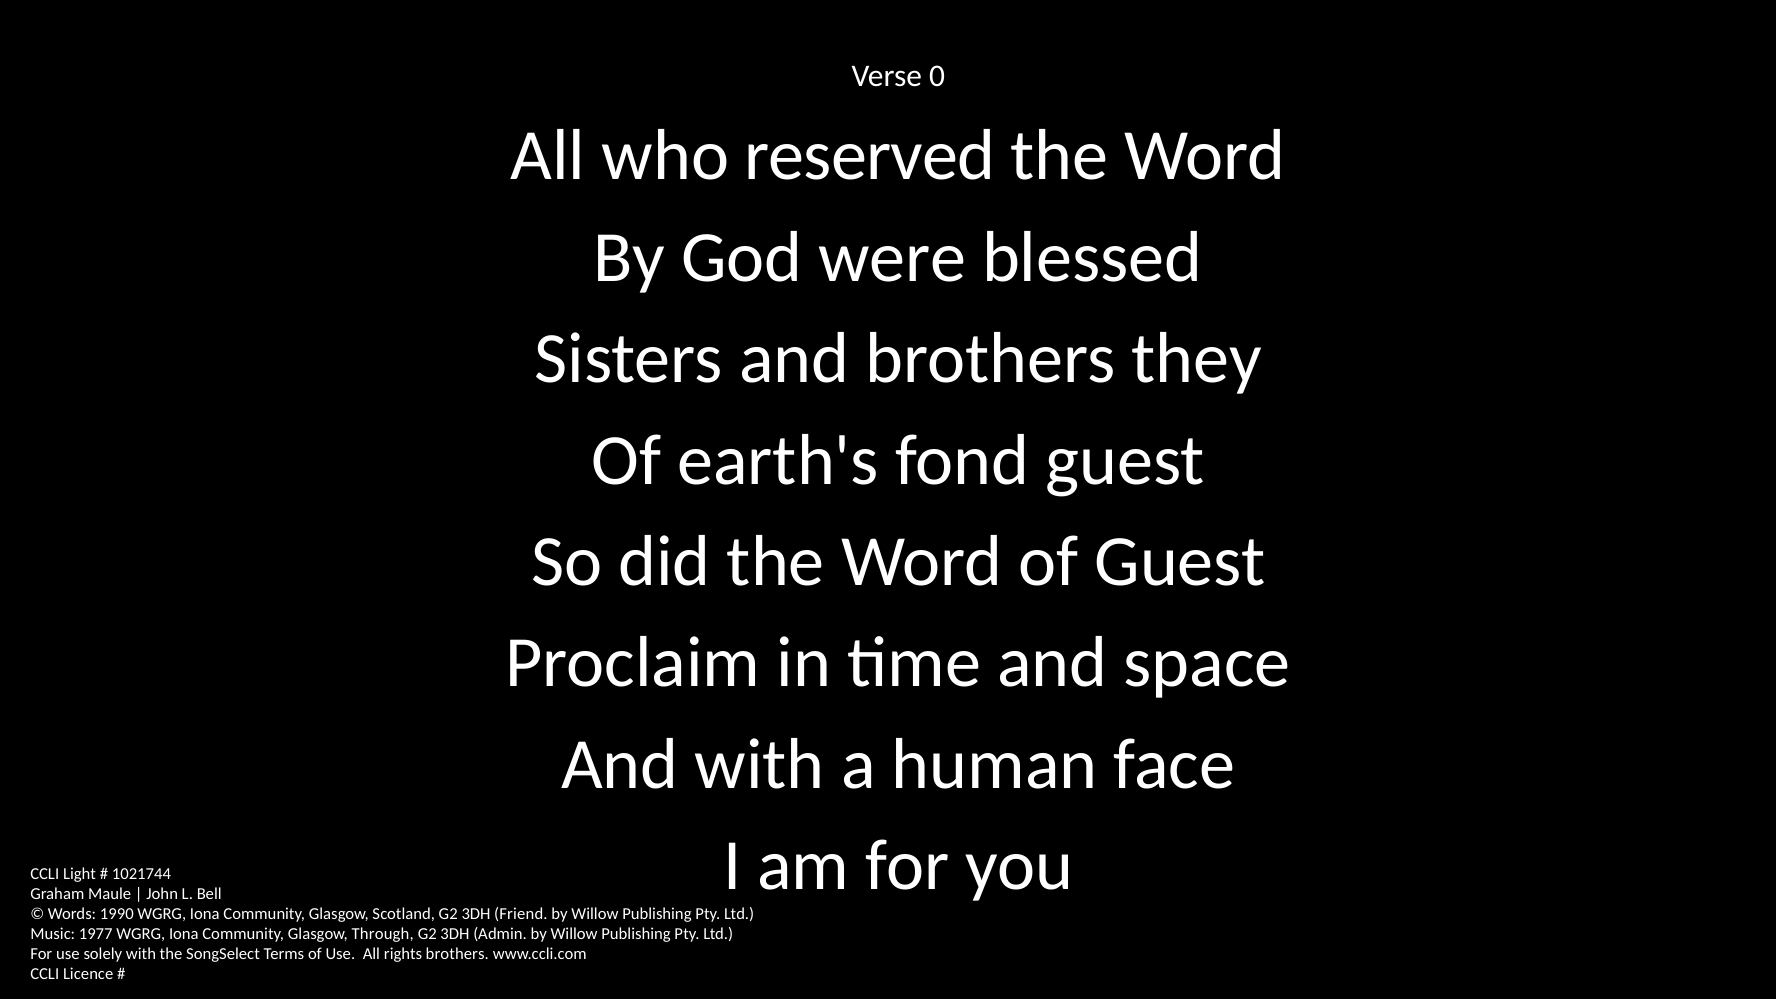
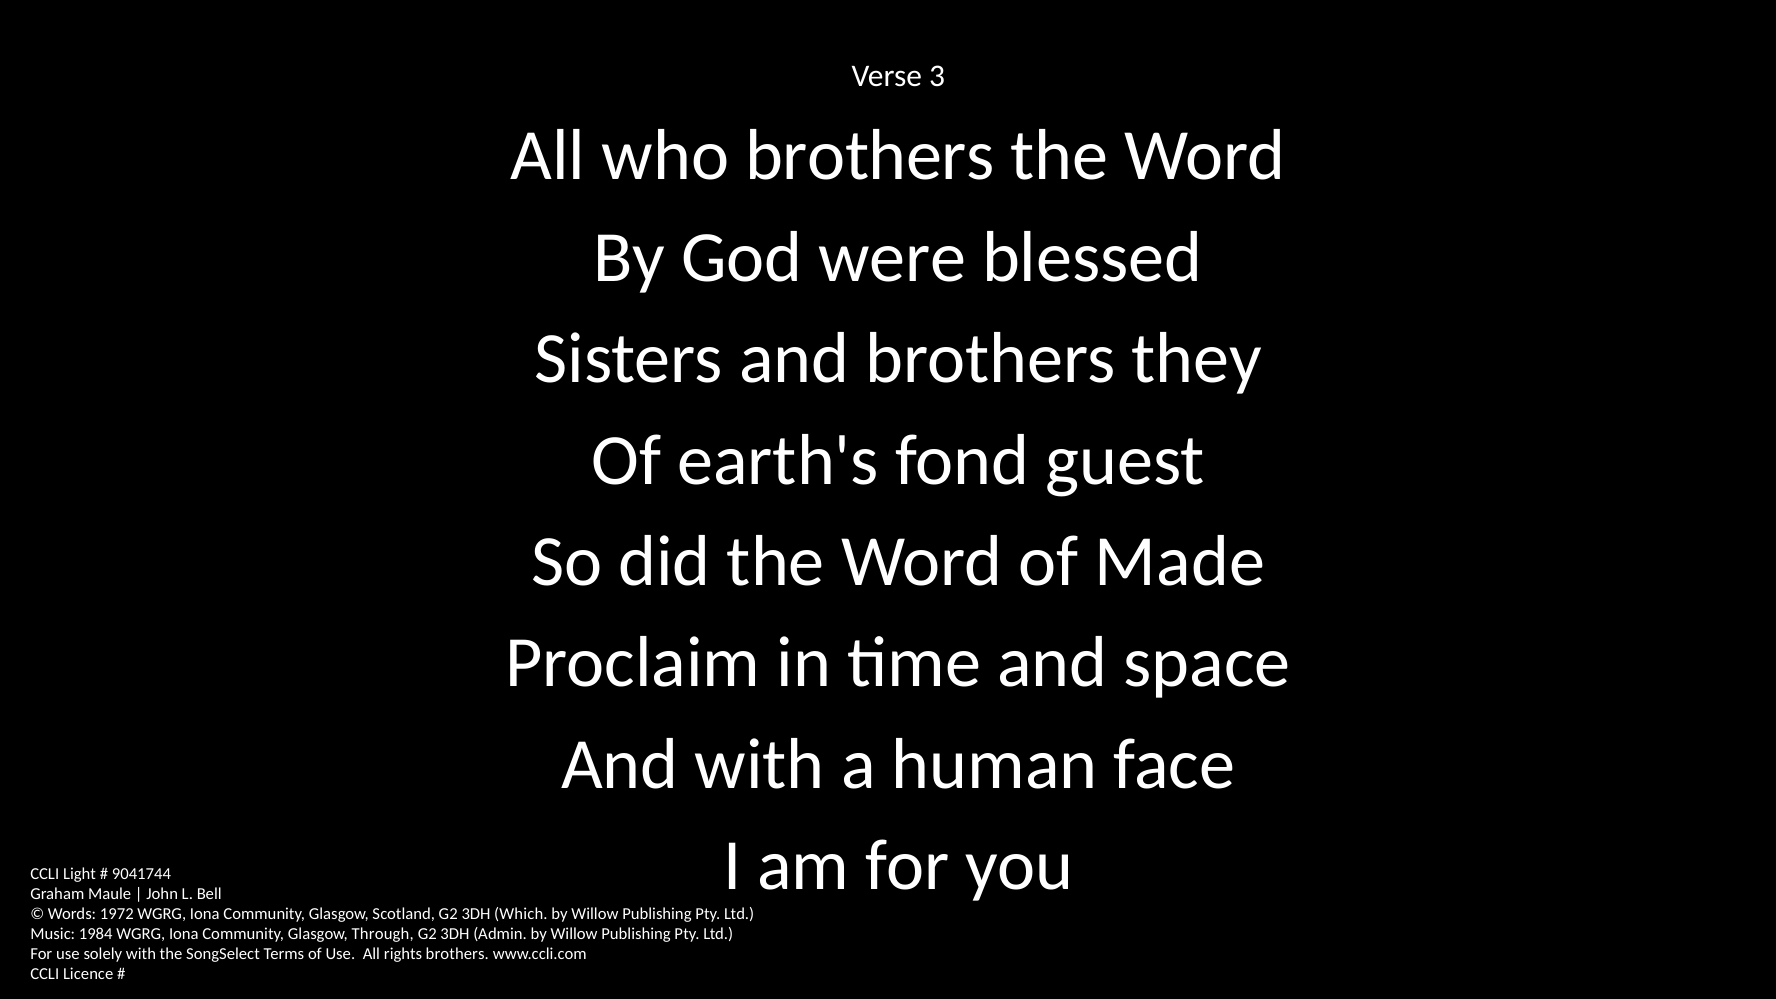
0: 0 -> 3
who reserved: reserved -> brothers
of Guest: Guest -> Made
1021744: 1021744 -> 9041744
1990: 1990 -> 1972
Friend: Friend -> Which
1977: 1977 -> 1984
